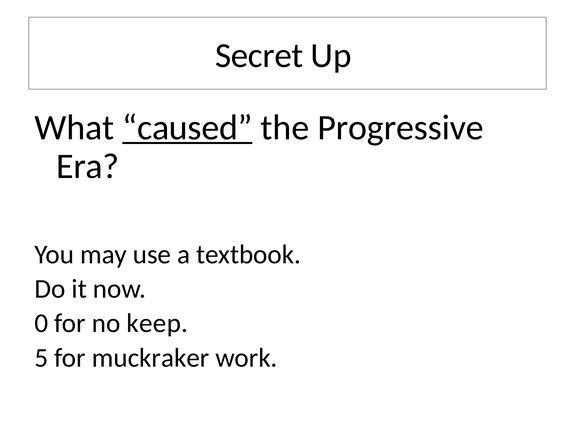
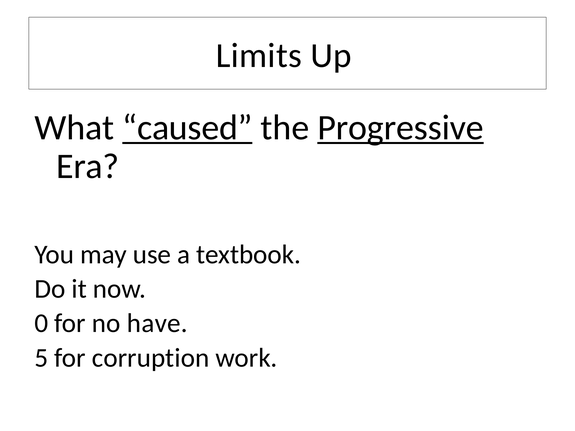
Secret: Secret -> Limits
Progressive underline: none -> present
keep: keep -> have
muckraker: muckraker -> corruption
